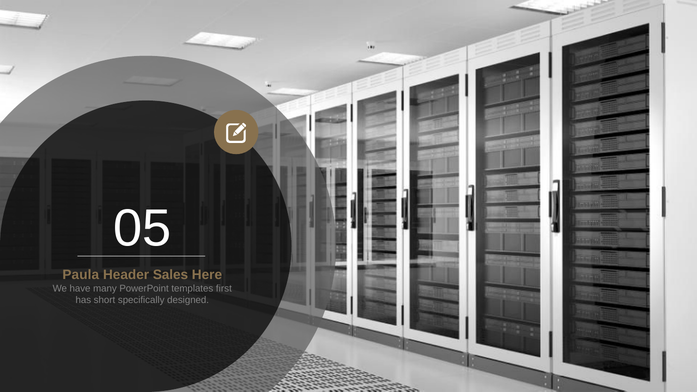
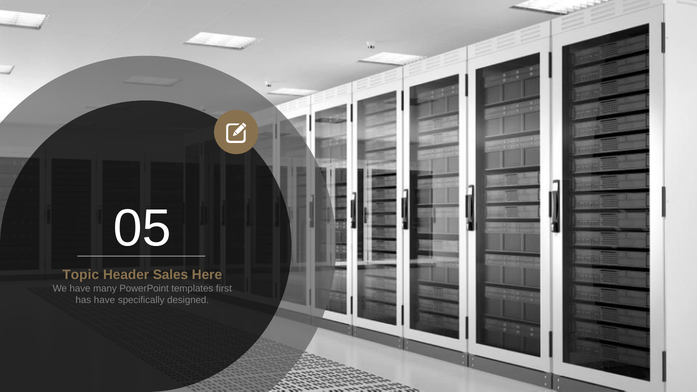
Paula: Paula -> Topic
has short: short -> have
